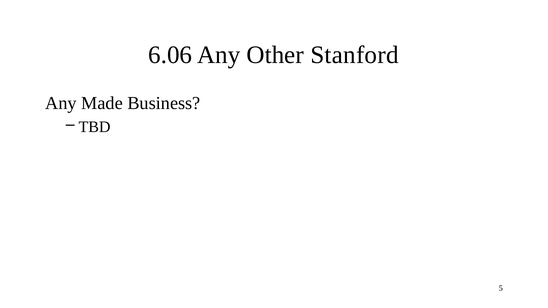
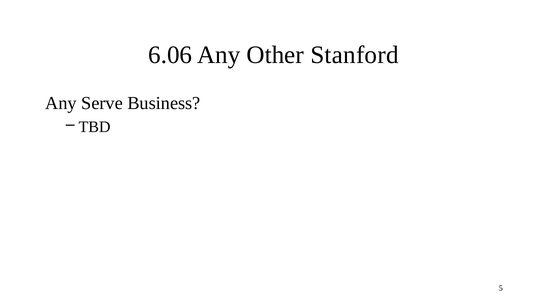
Made: Made -> Serve
